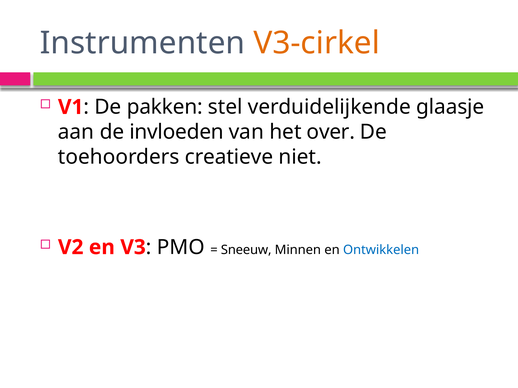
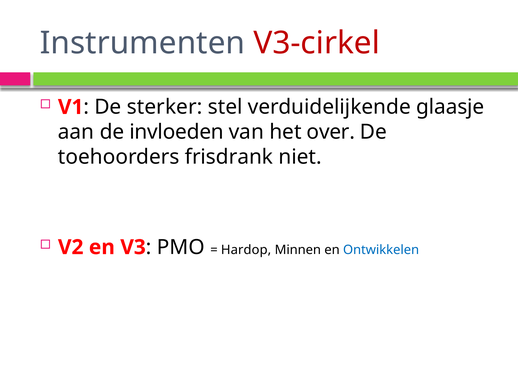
V3-cirkel colour: orange -> red
pakken: pakken -> sterker
creatieve: creatieve -> frisdrank
Sneeuw: Sneeuw -> Hardop
